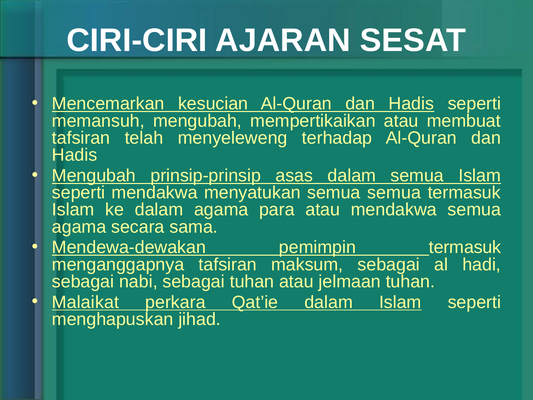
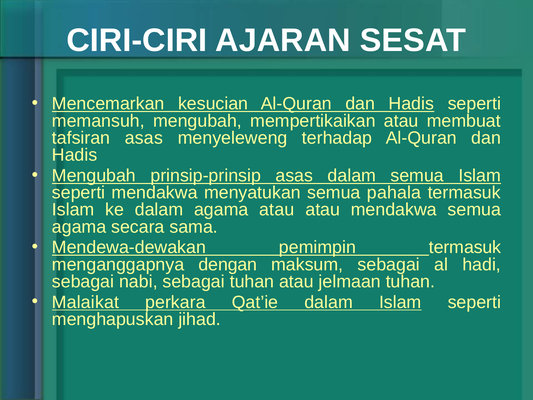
tafsiran telah: telah -> asas
semua semua: semua -> pahala
agama para: para -> atau
menganggapnya tafsiran: tafsiran -> dengan
